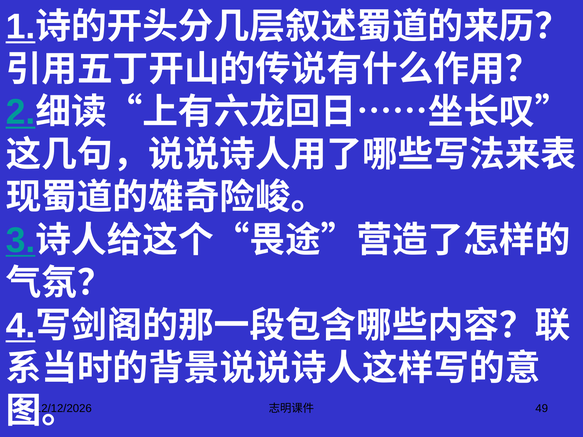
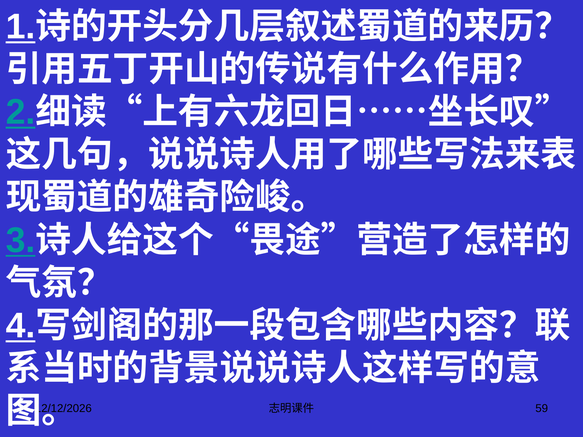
49: 49 -> 59
